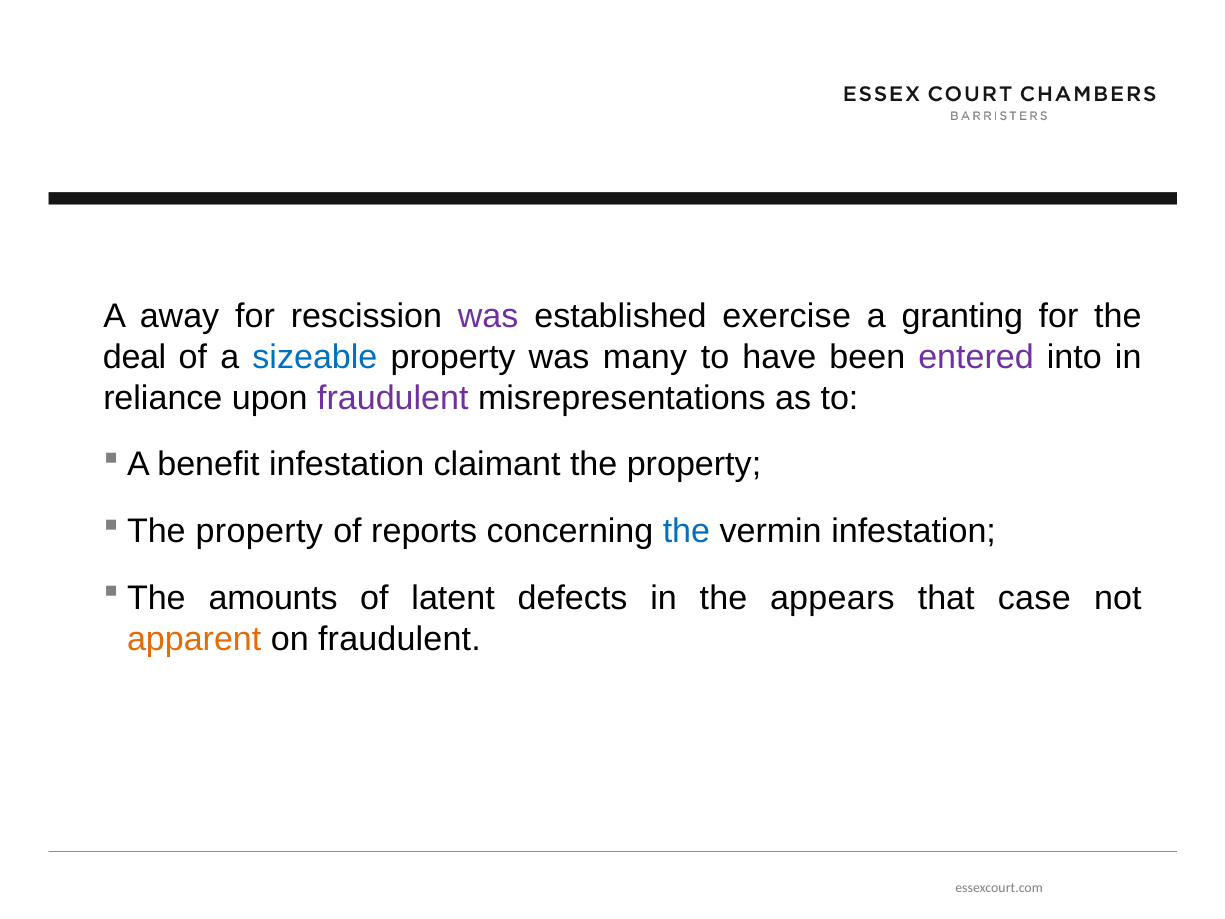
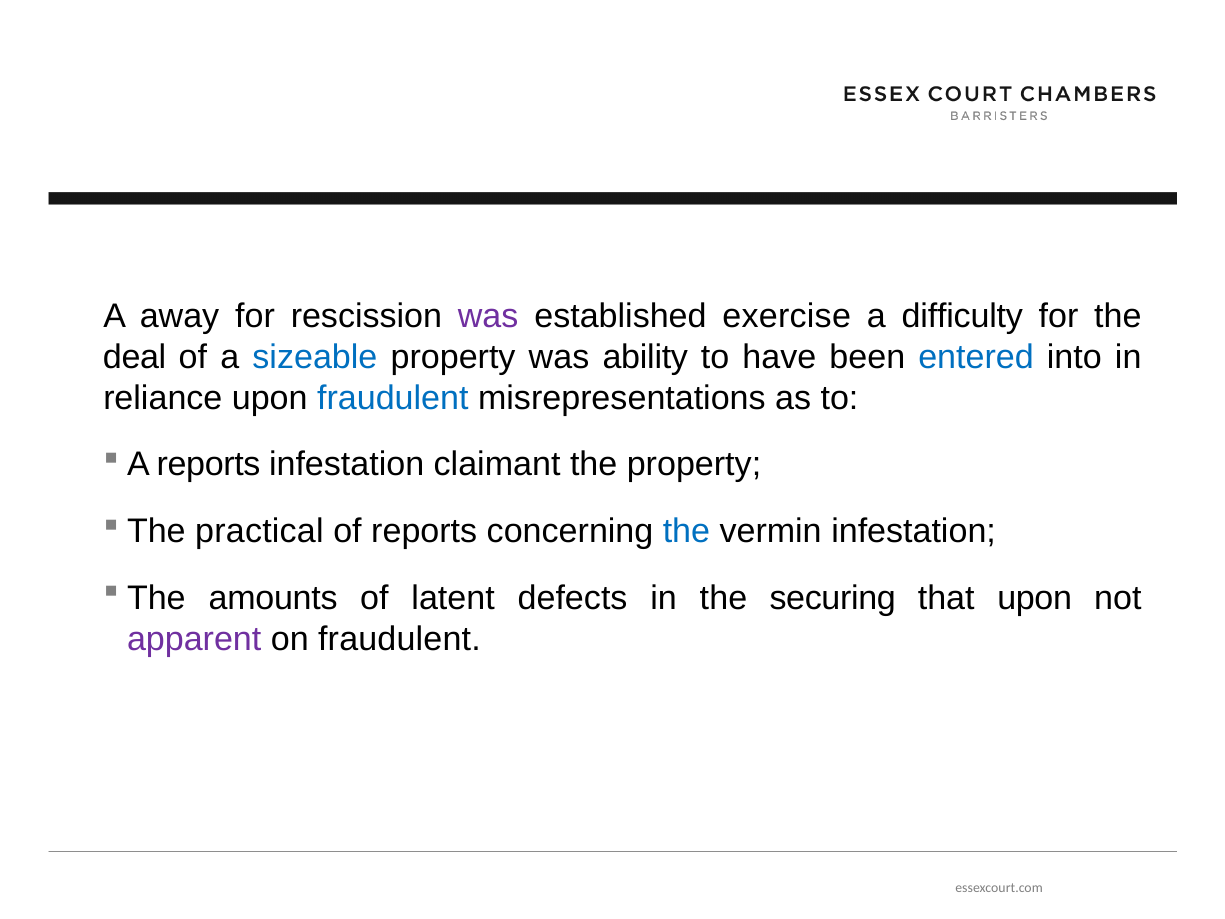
granting: granting -> difficulty
many: many -> ability
entered colour: purple -> blue
fraudulent at (393, 398) colour: purple -> blue
benefit at (208, 465): benefit -> reports
property at (259, 531): property -> practical
appears: appears -> securing
that case: case -> upon
apparent colour: orange -> purple
